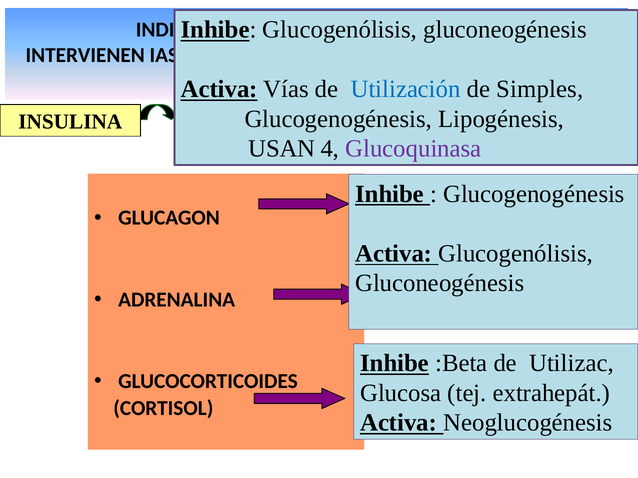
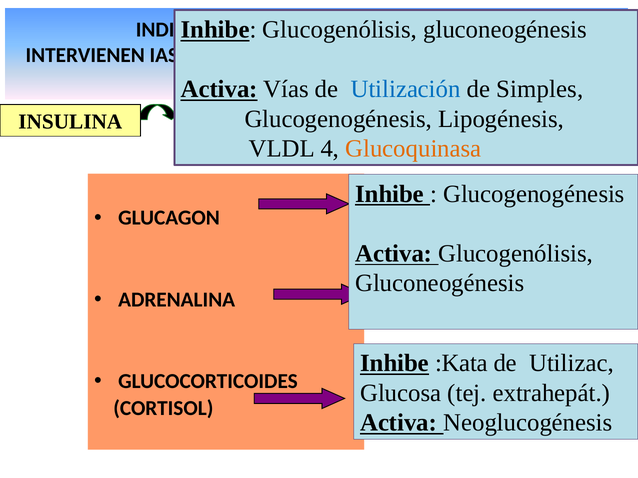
USAN: USAN -> VLDL
Glucoquinasa colour: purple -> orange
:Beta: :Beta -> :Kata
